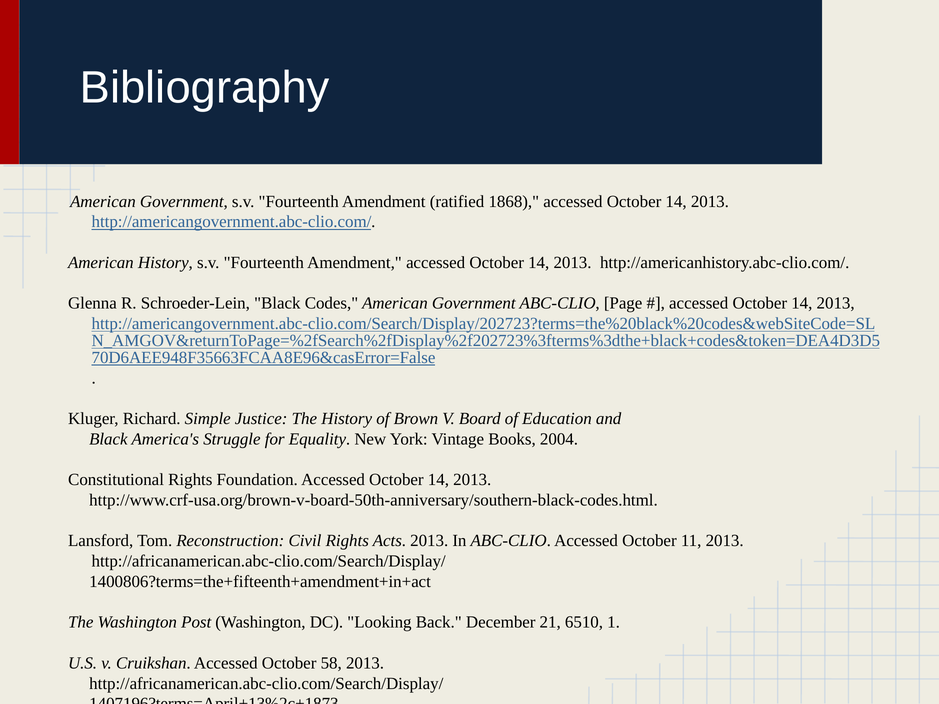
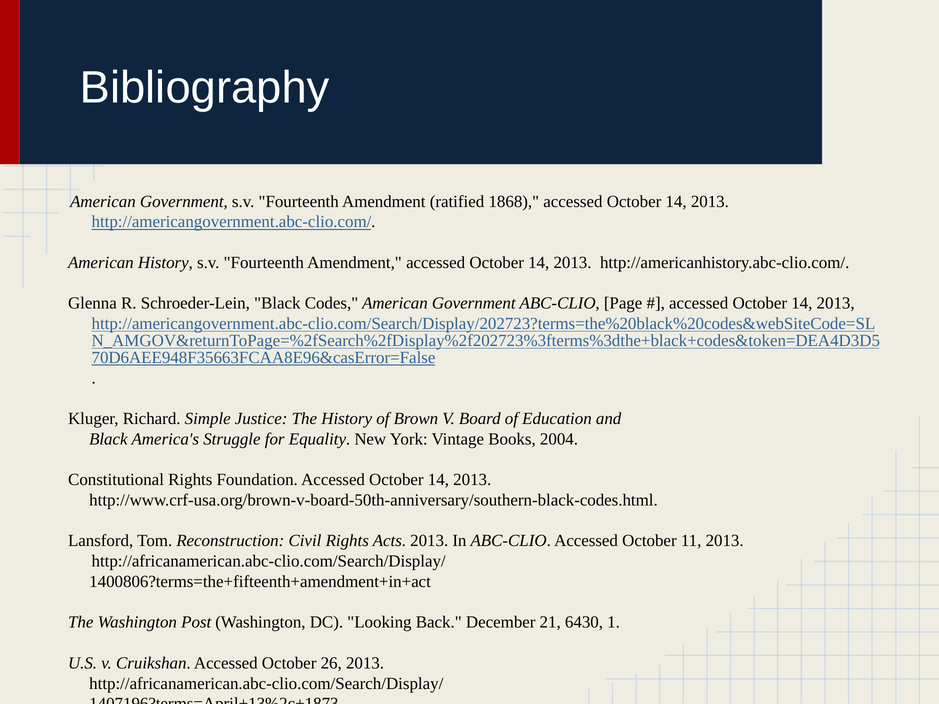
6510: 6510 -> 6430
58: 58 -> 26
